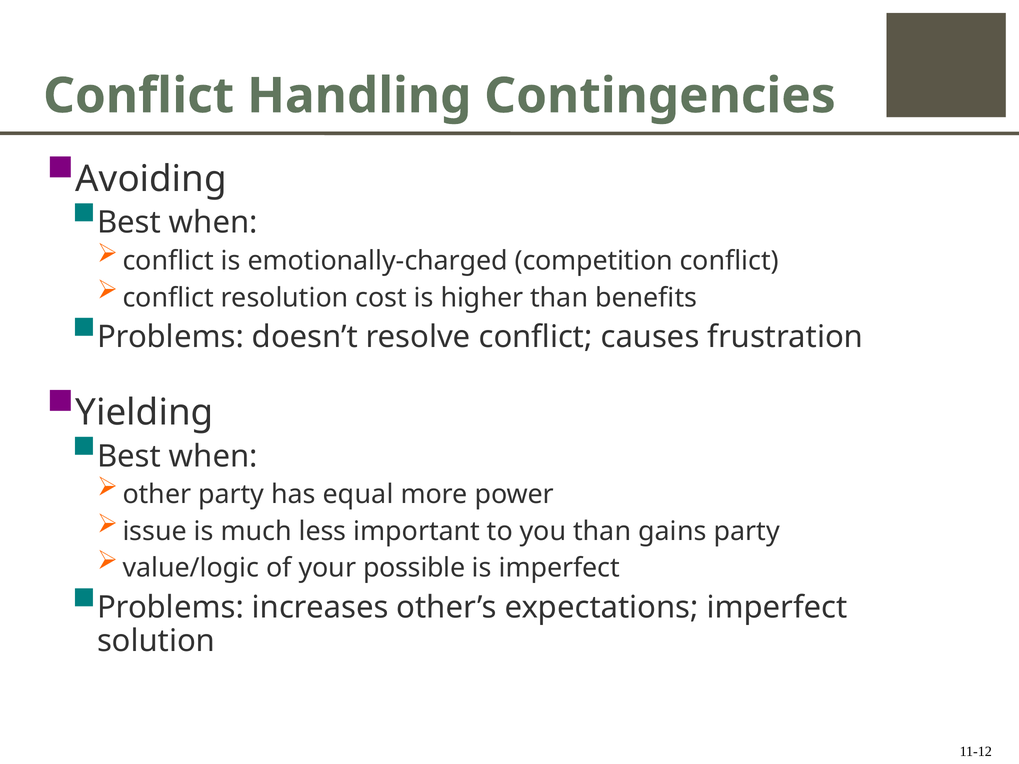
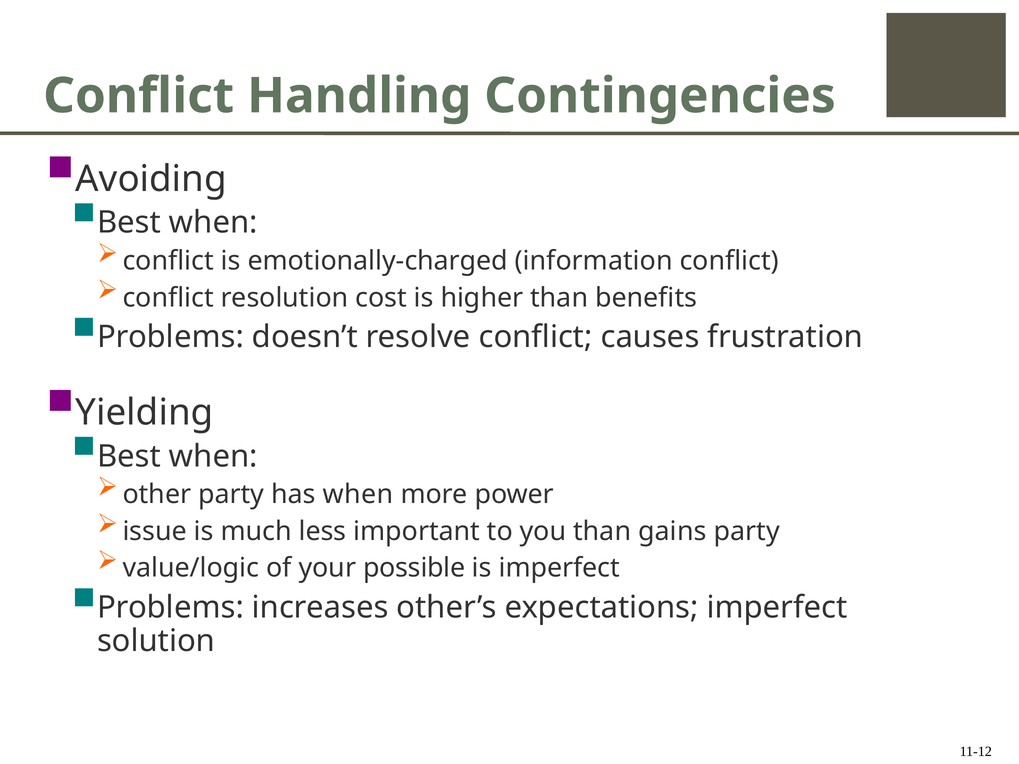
competition: competition -> information
has equal: equal -> when
